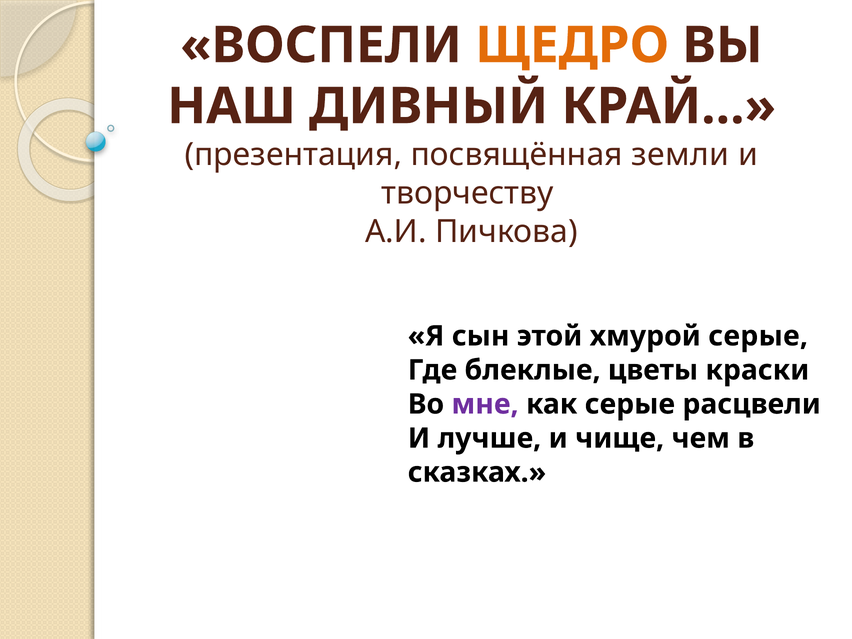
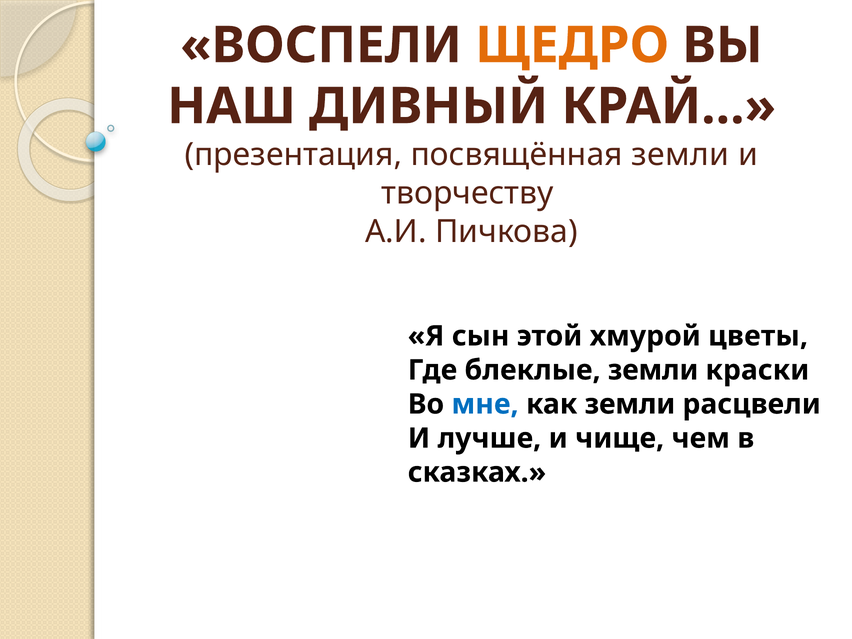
хмурой серые: серые -> цветы
блеклые цветы: цветы -> земли
мне colour: purple -> blue
как серые: серые -> земли
